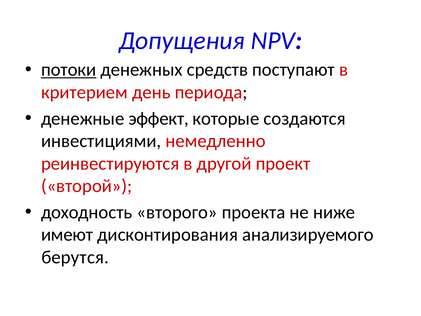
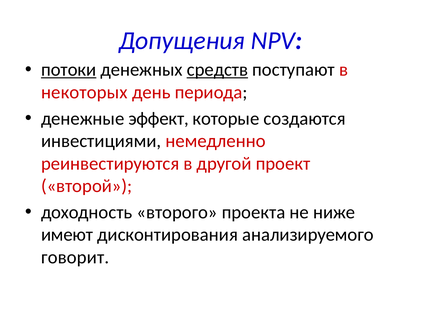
средств underline: none -> present
критерием: критерием -> некоторых
берутся: берутся -> говорит
